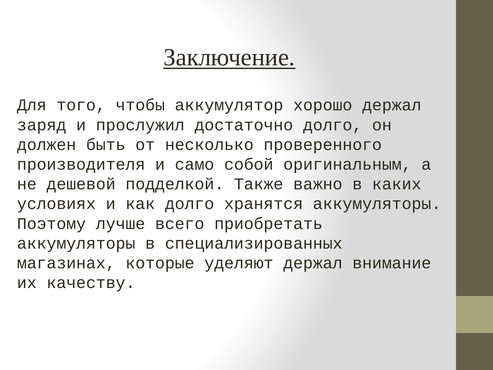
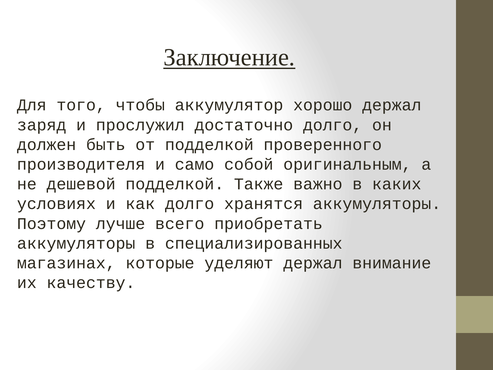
от несколько: несколько -> подделкой
